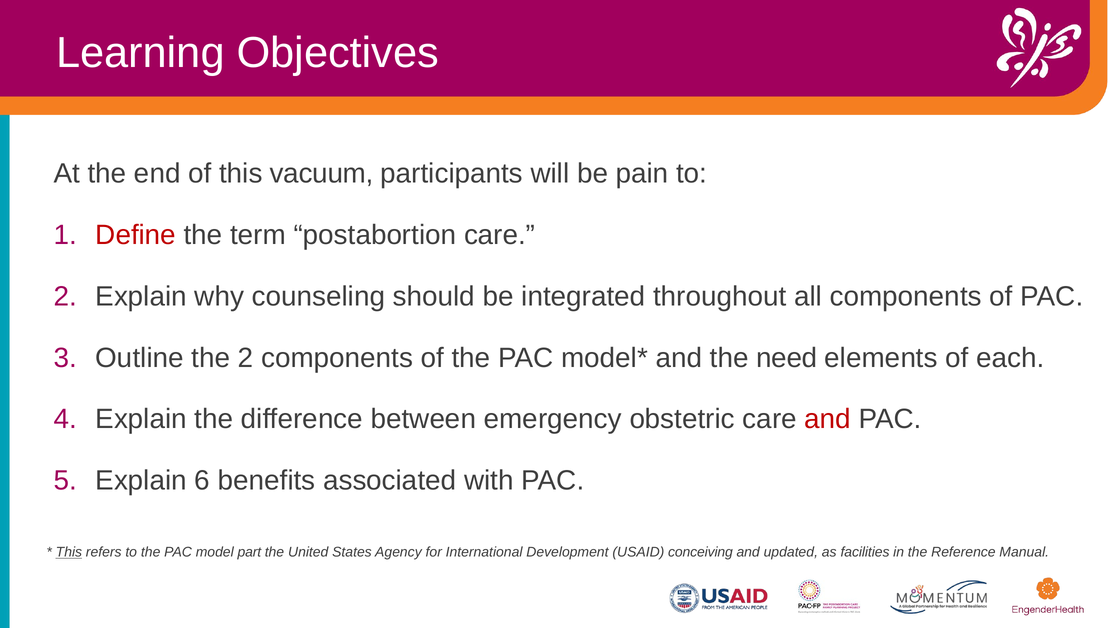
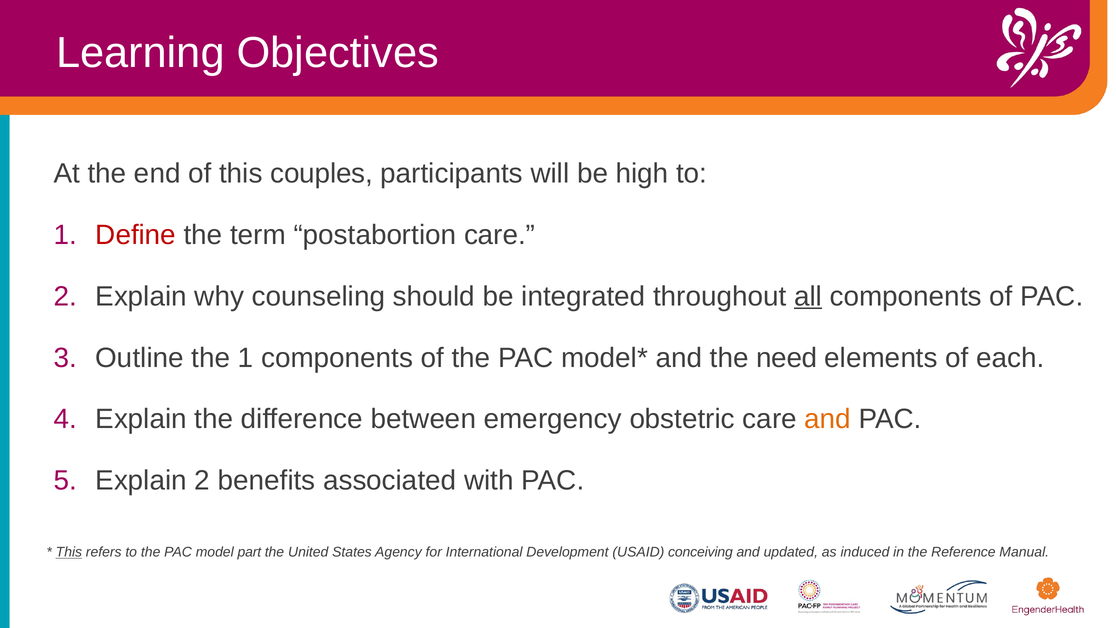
vacuum: vacuum -> couples
pain: pain -> high
all underline: none -> present
the 2: 2 -> 1
and at (828, 419) colour: red -> orange
Explain 6: 6 -> 2
facilities: facilities -> induced
